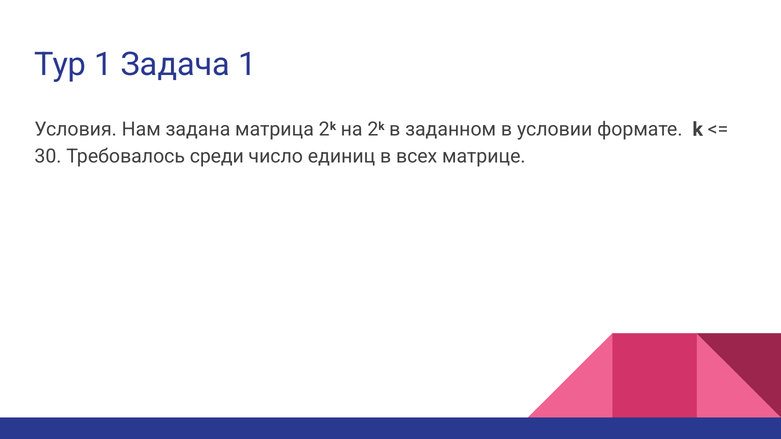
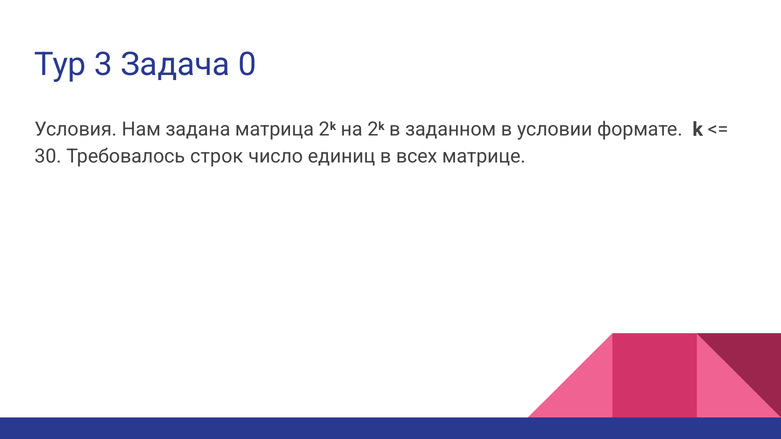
Тур 1: 1 -> 3
Задача 1: 1 -> 0
среди: среди -> строк
